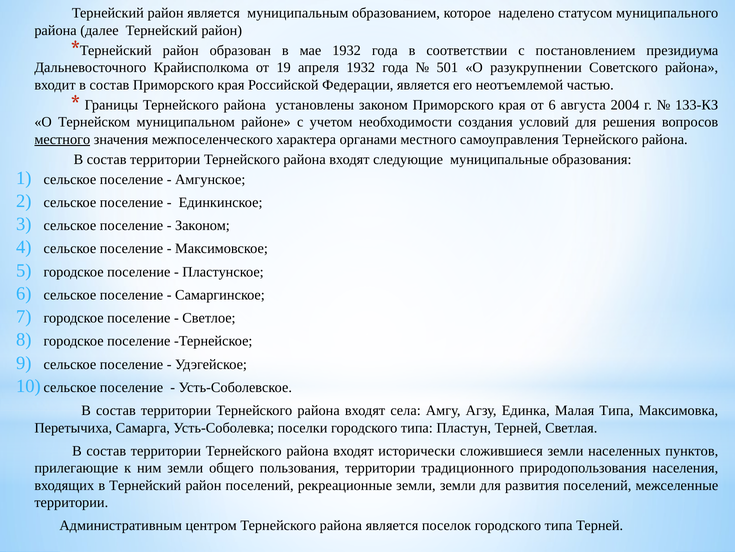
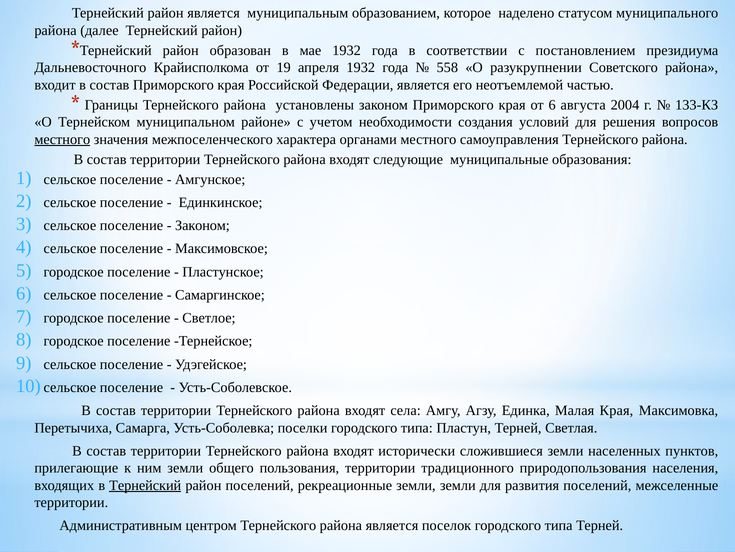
501: 501 -> 558
Малая Типа: Типа -> Края
Тернейский at (145, 485) underline: none -> present
